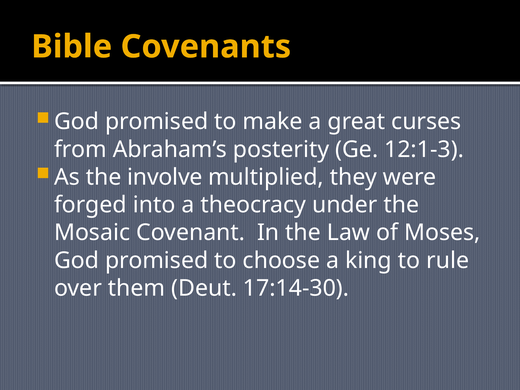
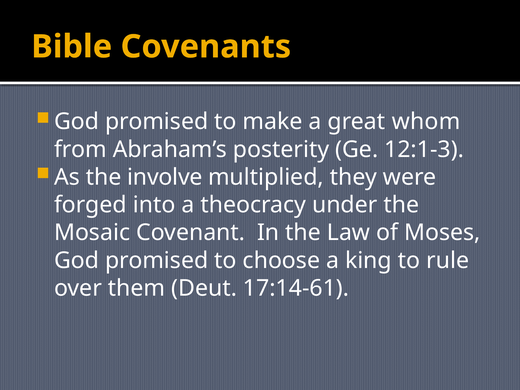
curses: curses -> whom
17:14-30: 17:14-30 -> 17:14-61
